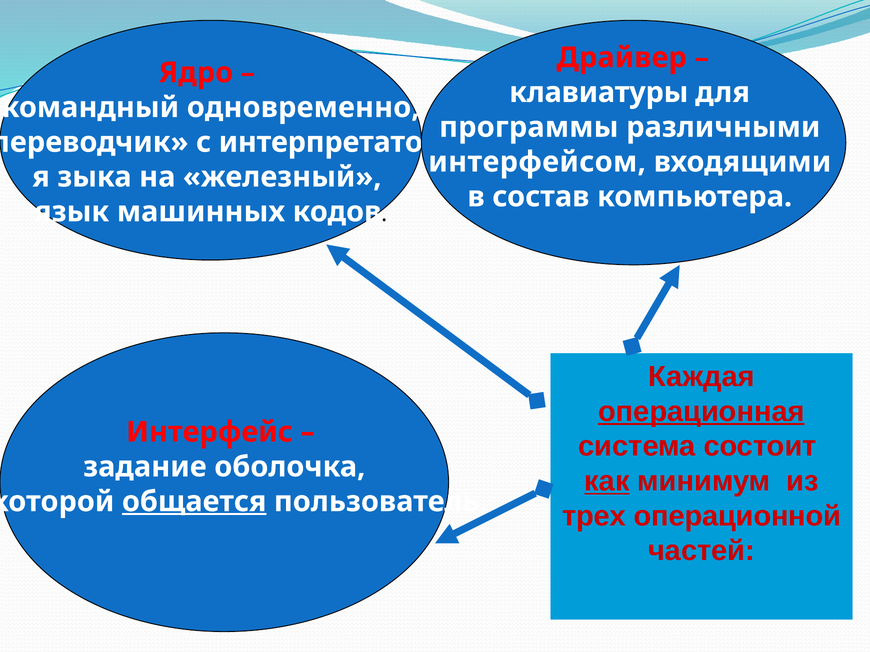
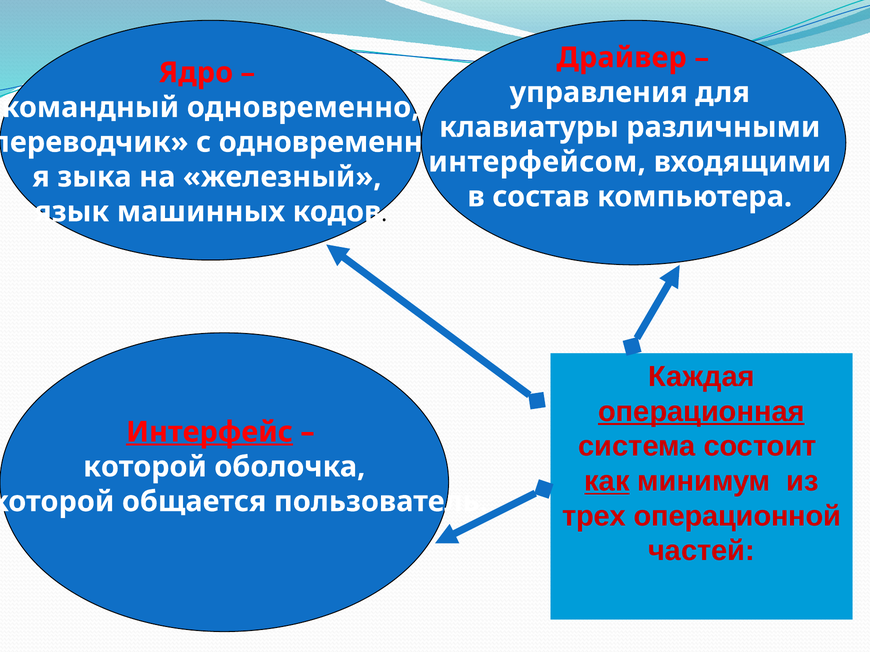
клавиатуры: клавиатуры -> управления
программы: программы -> клавиатуры
с интерпретатор: интерпретатор -> одновременно
Интерфейс underline: none -> present
задание at (145, 467): задание -> которой
общается underline: present -> none
